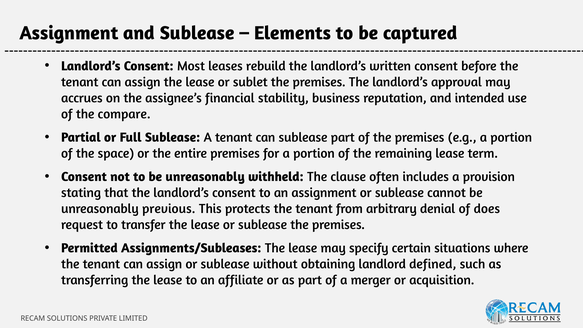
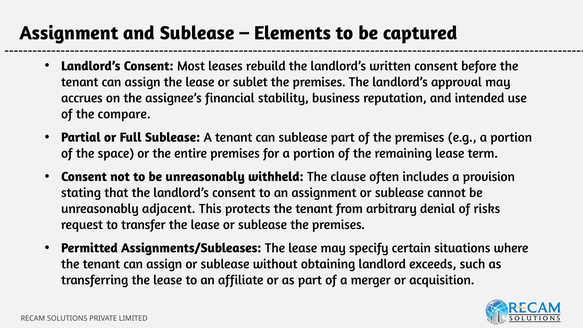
previous: previous -> adjacent
does: does -> risks
defined: defined -> exceeds
